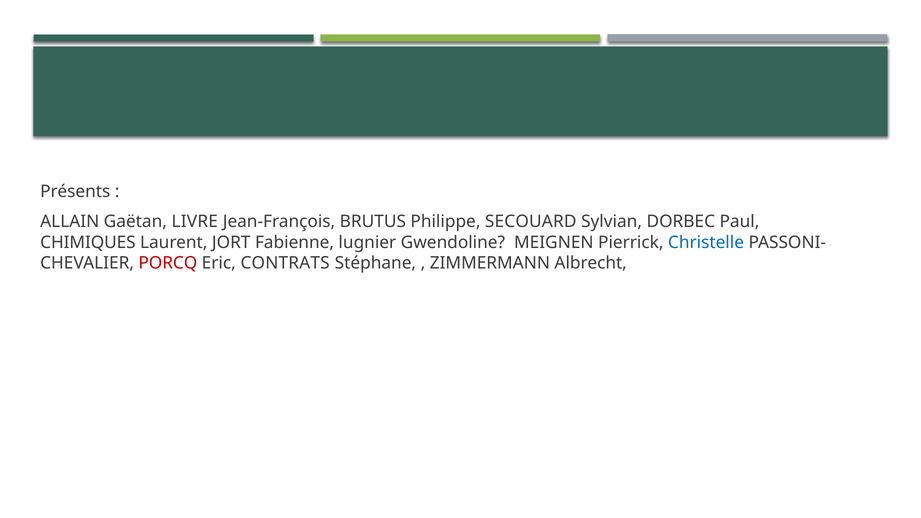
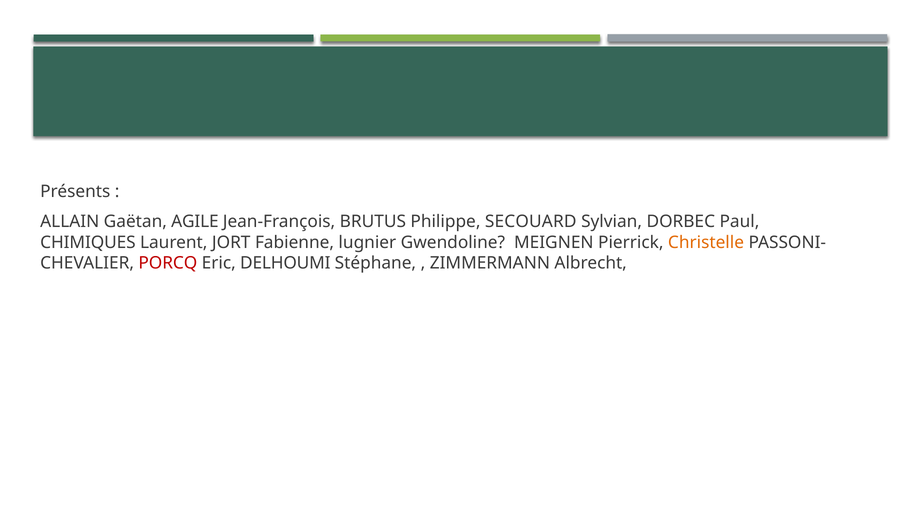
LIVRE: LIVRE -> AGILE
Christelle colour: blue -> orange
CONTRATS: CONTRATS -> DELHOUMI
